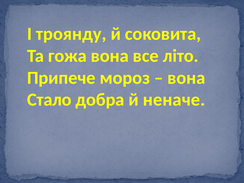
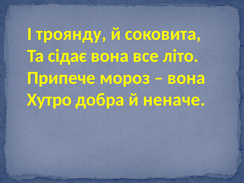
гожа: гожа -> сідає
Стало: Стало -> Хутро
